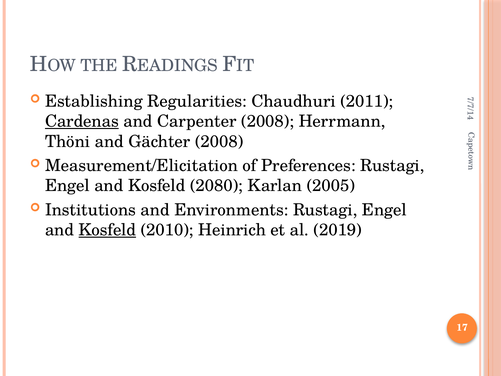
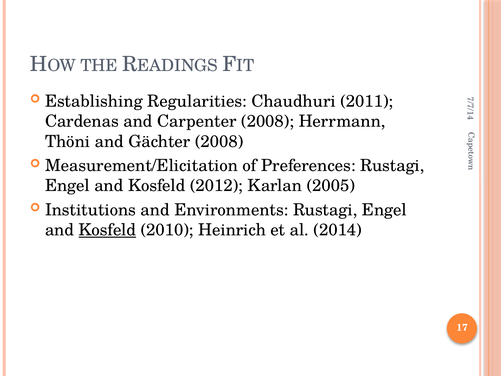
Cardenas underline: present -> none
2080: 2080 -> 2012
2019: 2019 -> 2014
